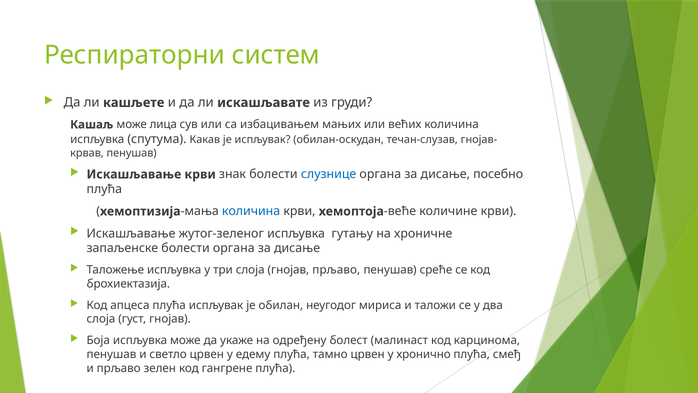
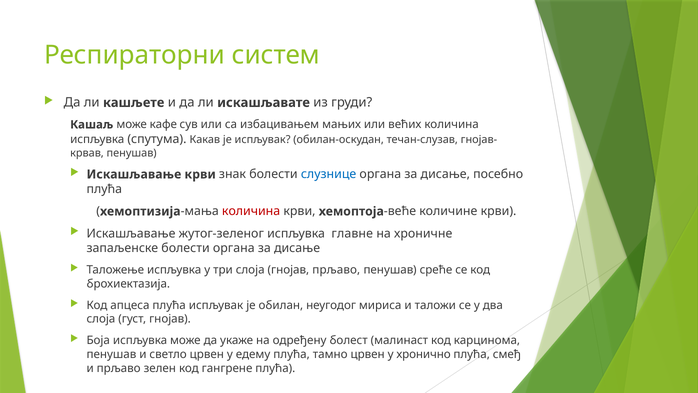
лица: лица -> кафе
количина at (251, 211) colour: blue -> red
гутању: гутању -> главне
